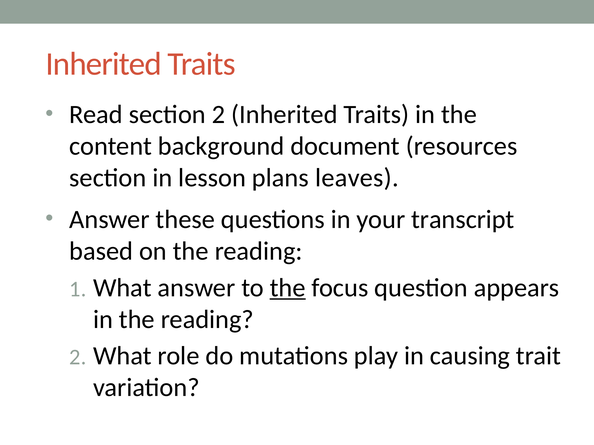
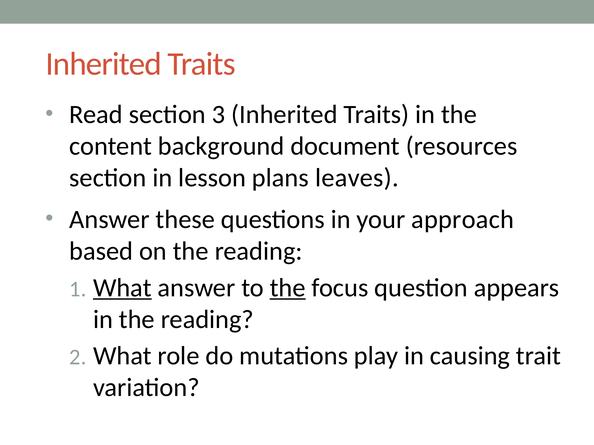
section 2: 2 -> 3
transcript: transcript -> approach
What at (122, 288) underline: none -> present
